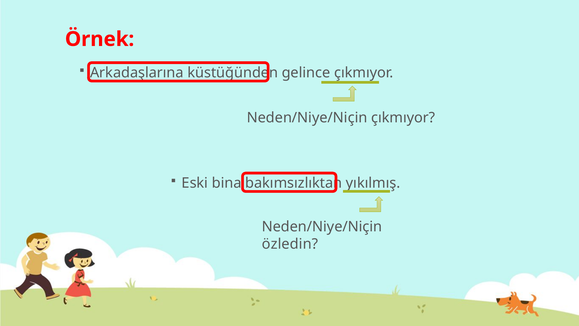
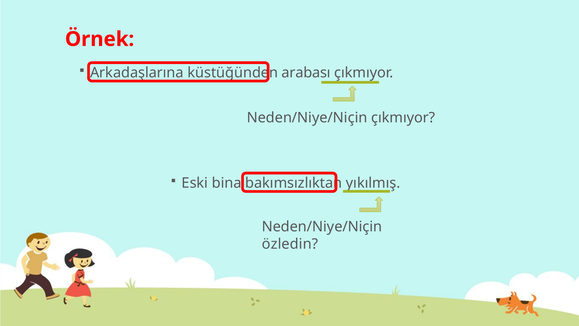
gelince: gelince -> arabası
